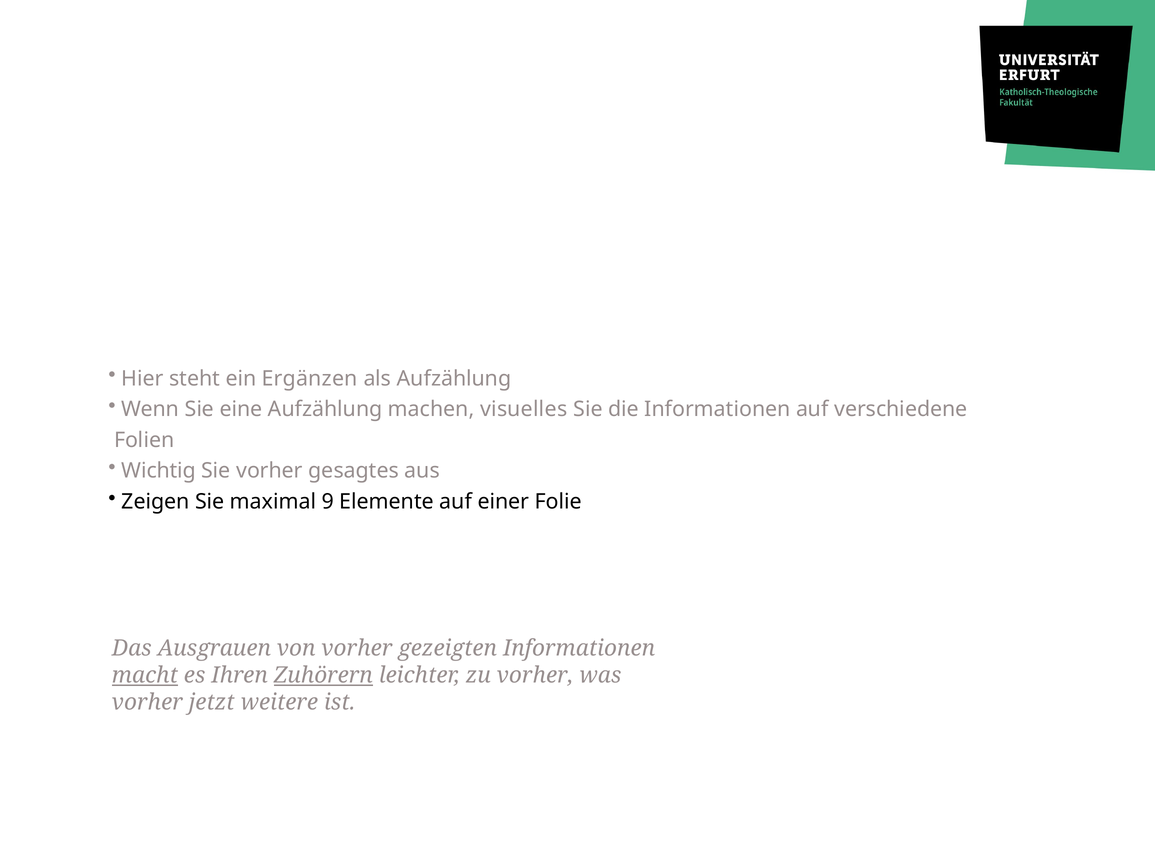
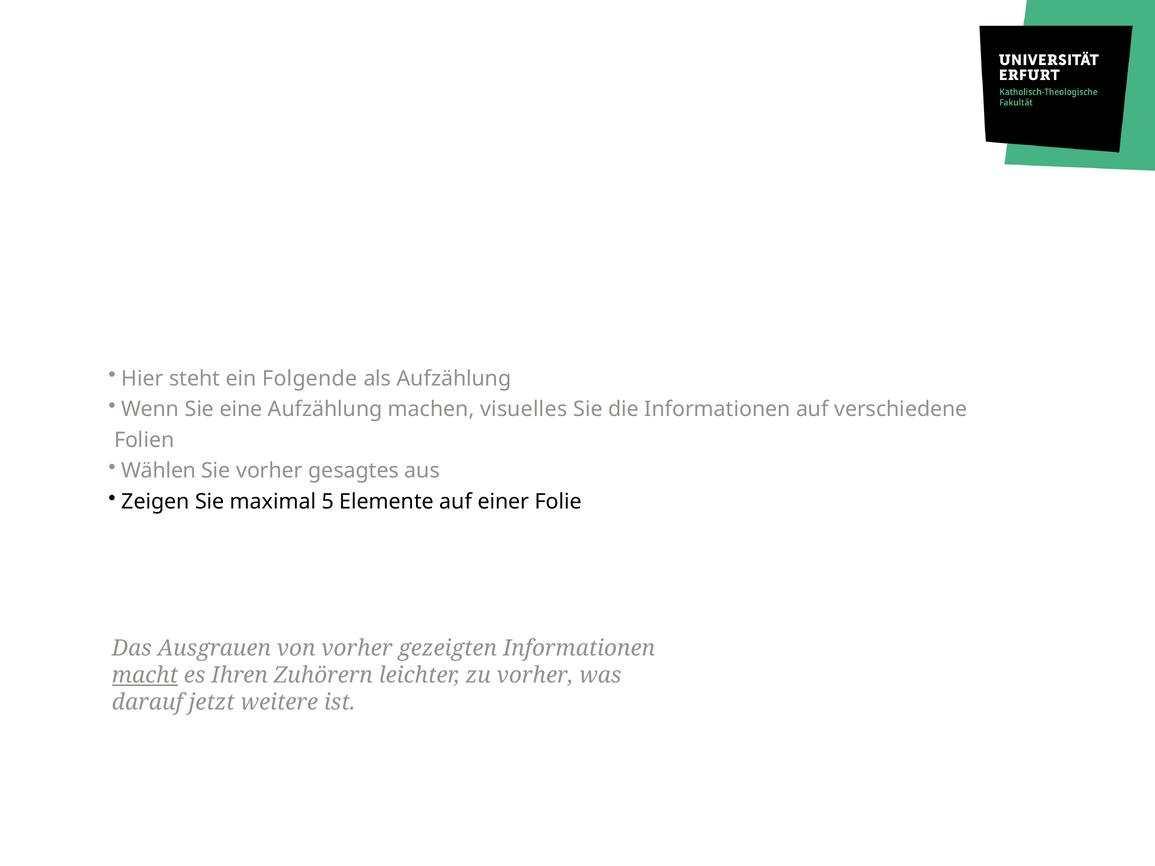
Ergänzen: Ergänzen -> Folgende
Wichtig: Wichtig -> Wählen
9: 9 -> 5
Zuhörern underline: present -> none
vorher at (147, 703): vorher -> darauf
